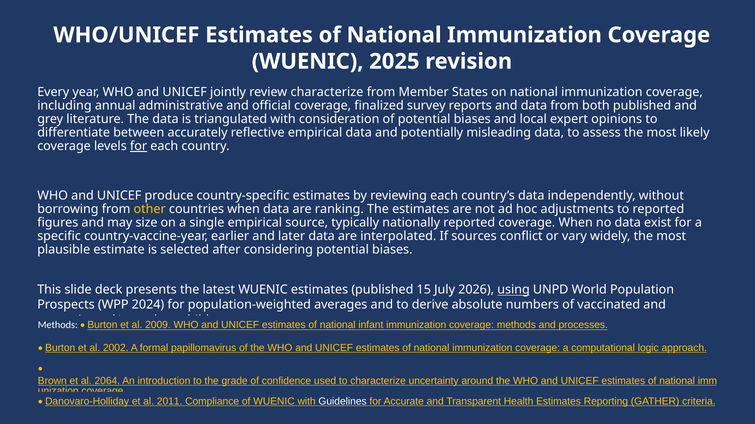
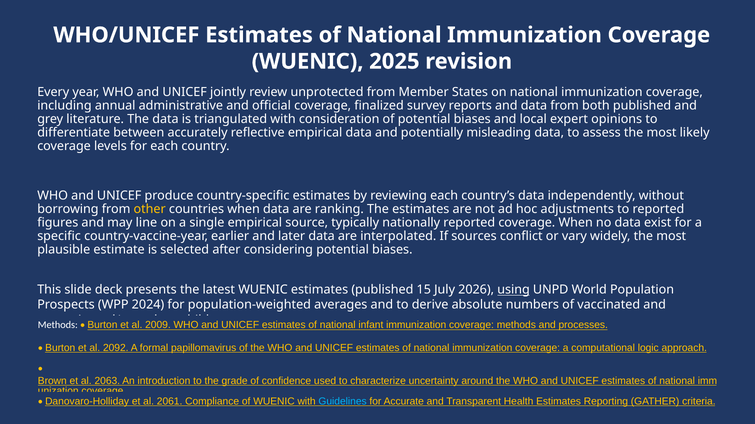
review characterize: characterize -> unprotected
for at (139, 146) underline: present -> none
size: size -> line
2002: 2002 -> 2092
2064: 2064 -> 2063
2011: 2011 -> 2061
Guidelines colour: white -> light blue
